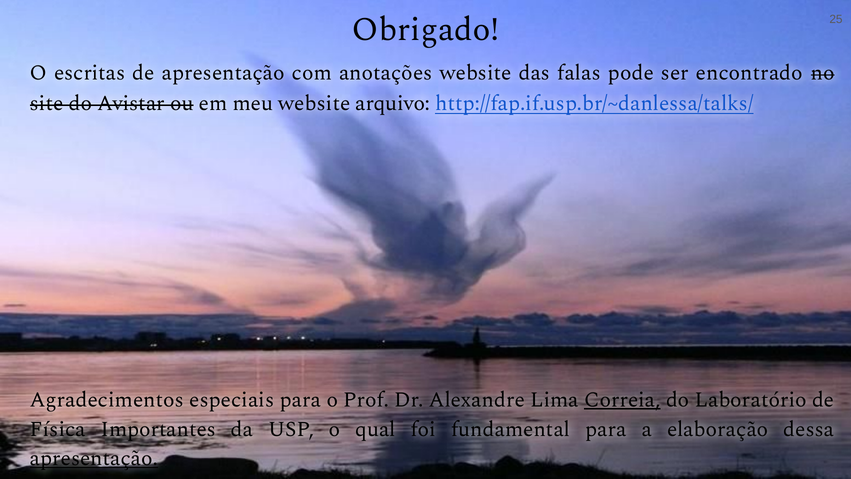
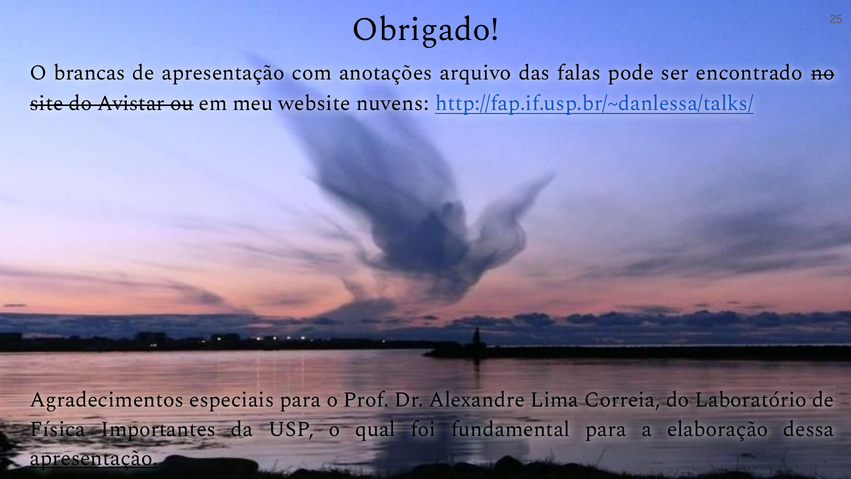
escritas: escritas -> brancas
anotações website: website -> arquivo
arquivo: arquivo -> nuvens
Correia underline: present -> none
